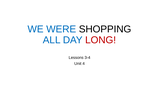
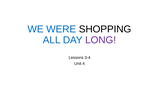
LONG colour: red -> purple
